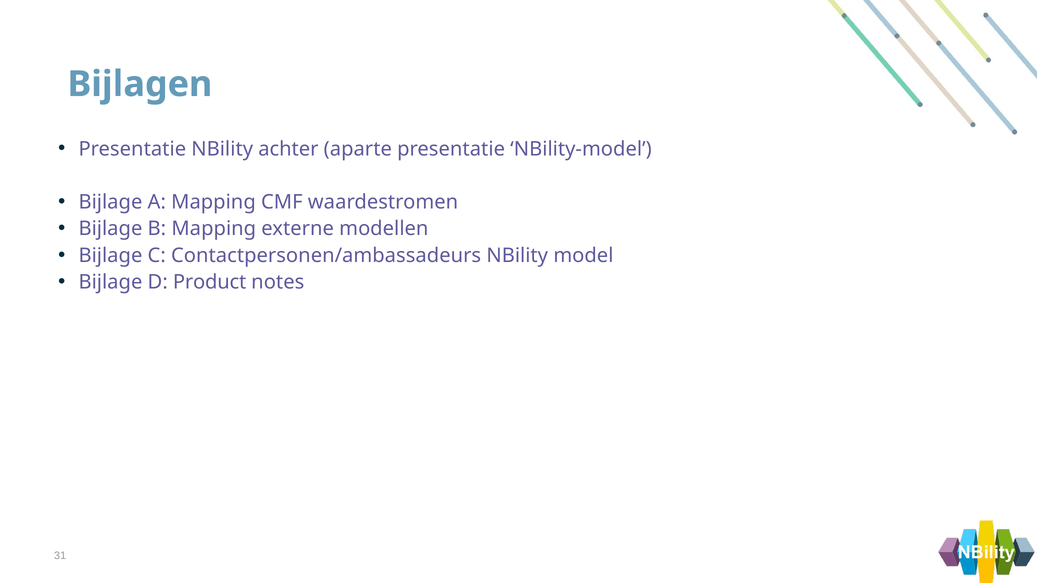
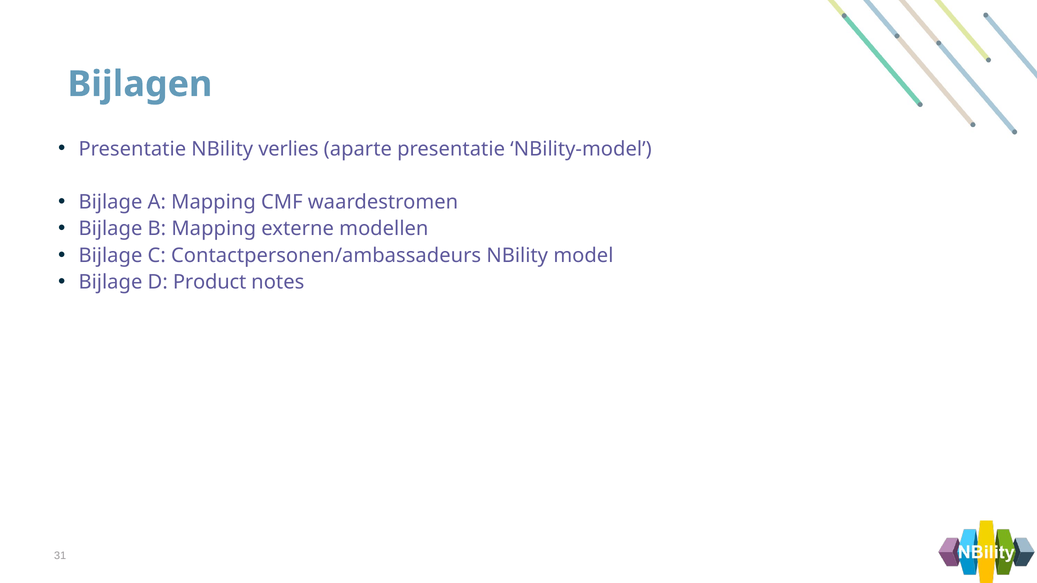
achter: achter -> verlies
